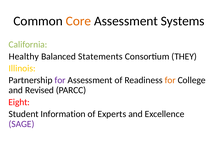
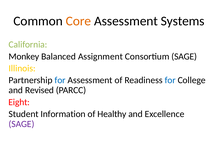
Healthy: Healthy -> Monkey
Statements: Statements -> Assignment
Consortium THEY: THEY -> SAGE
for at (60, 80) colour: purple -> blue
for at (170, 80) colour: orange -> blue
Experts: Experts -> Healthy
